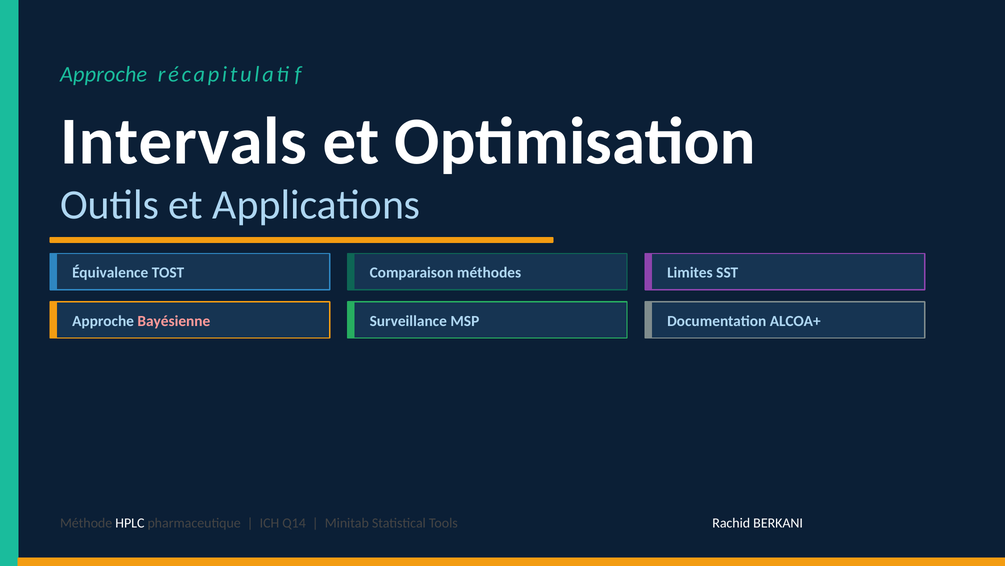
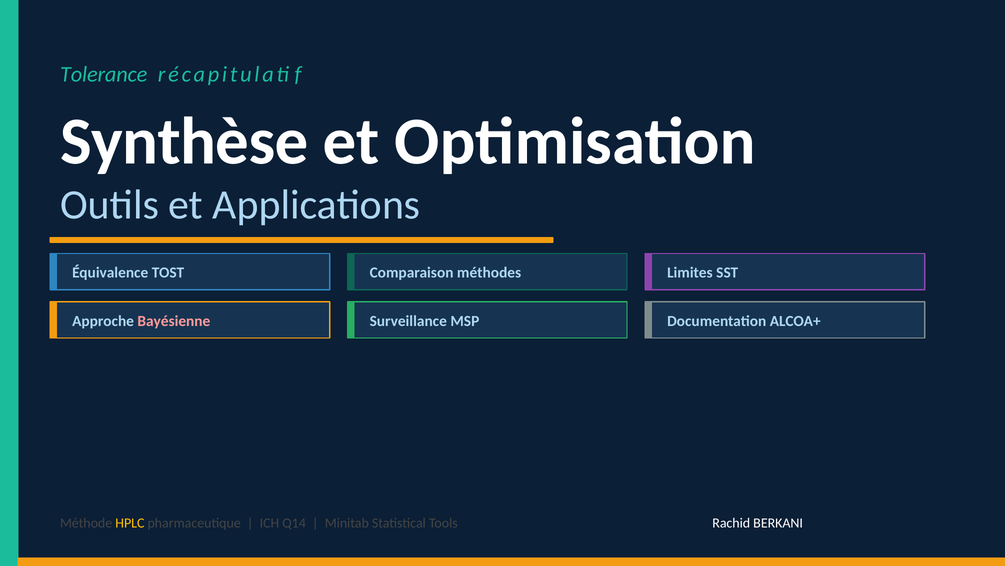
Approche at (104, 74): Approche -> Tolerance
Intervals: Intervals -> Synthèse
HPLC colour: white -> yellow
